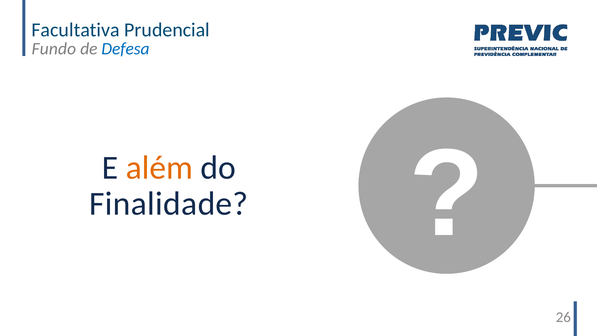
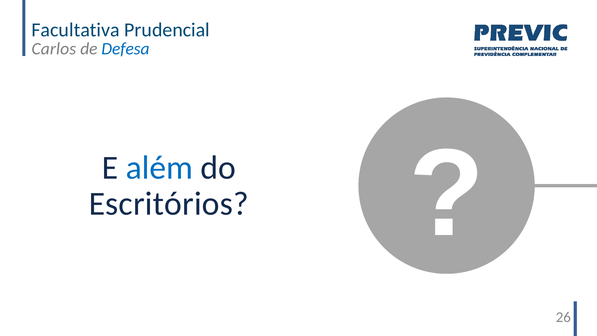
Fundo: Fundo -> Carlos
além colour: orange -> blue
Finalidade: Finalidade -> Escritórios
